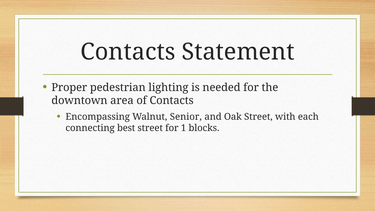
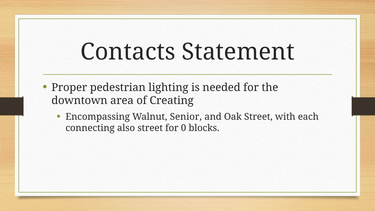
of Contacts: Contacts -> Creating
best: best -> also
1: 1 -> 0
